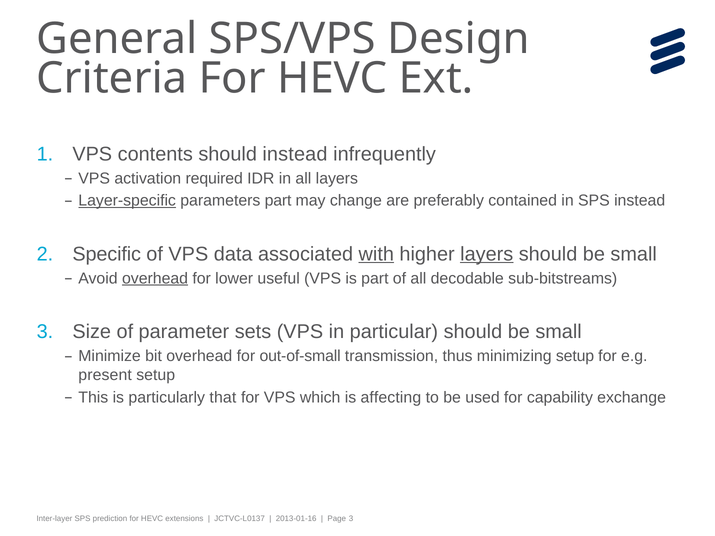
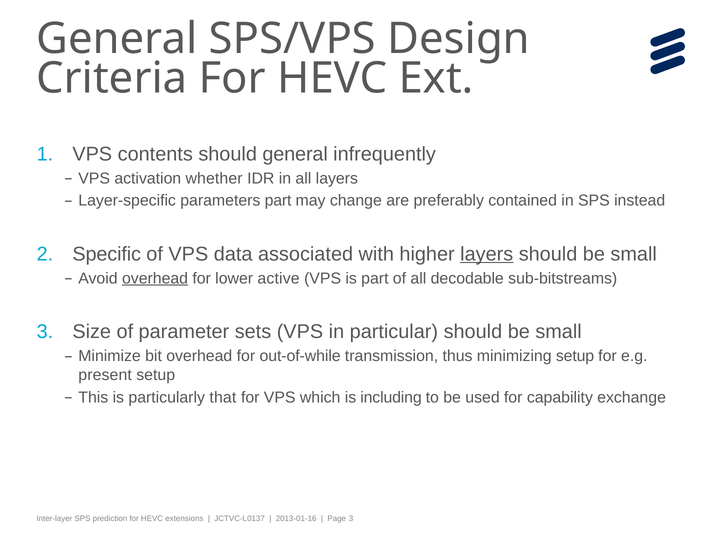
should instead: instead -> general
required: required -> whether
Layer-specific underline: present -> none
with underline: present -> none
useful: useful -> active
out-of-small: out-of-small -> out-of-while
affecting: affecting -> including
